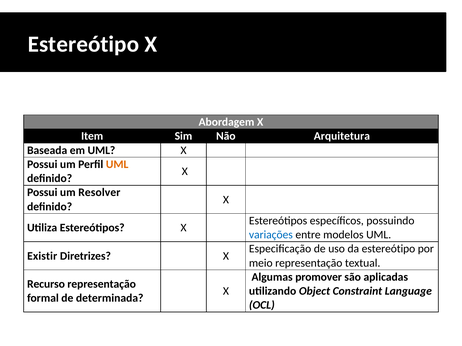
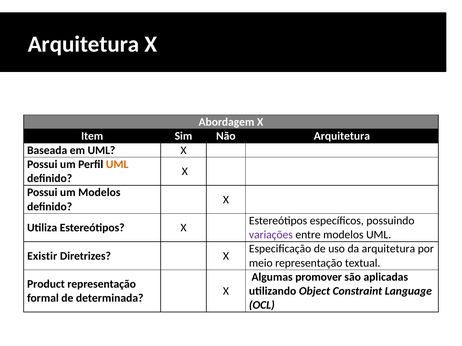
Estereótipo at (83, 44): Estereótipo -> Arquitetura
um Resolver: Resolver -> Modelos
variações colour: blue -> purple
da estereótipo: estereótipo -> arquitetura
Recurso: Recurso -> Product
